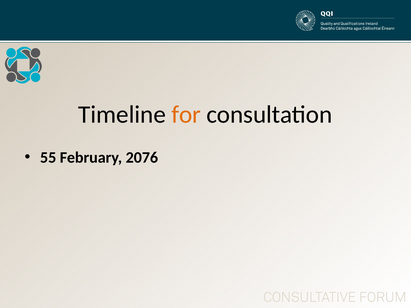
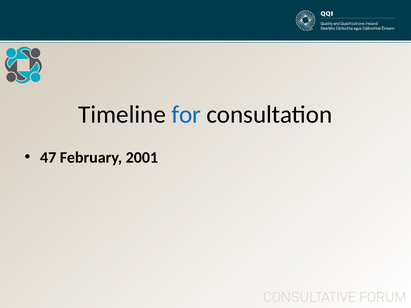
for colour: orange -> blue
55: 55 -> 47
2076: 2076 -> 2001
